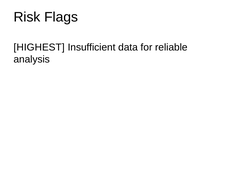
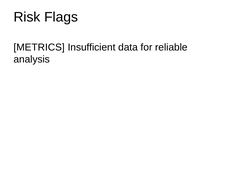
HIGHEST: HIGHEST -> METRICS
